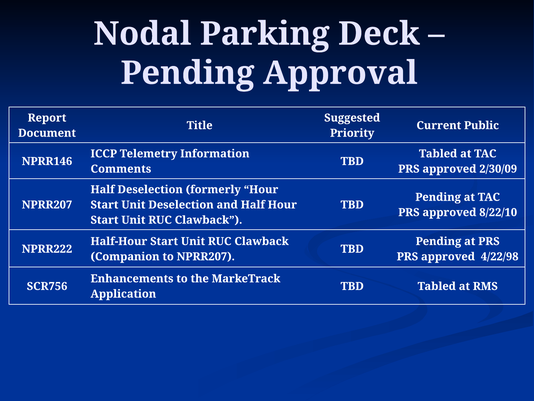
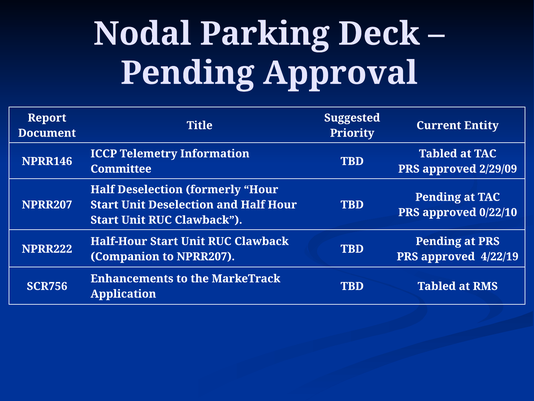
Public: Public -> Entity
Comments: Comments -> Committee
2/30/09: 2/30/09 -> 2/29/09
8/22/10: 8/22/10 -> 0/22/10
4/22/98: 4/22/98 -> 4/22/19
